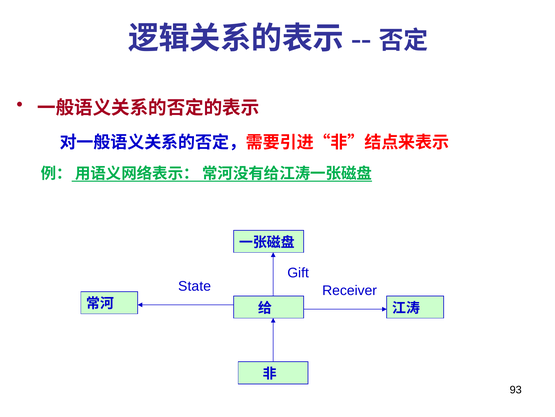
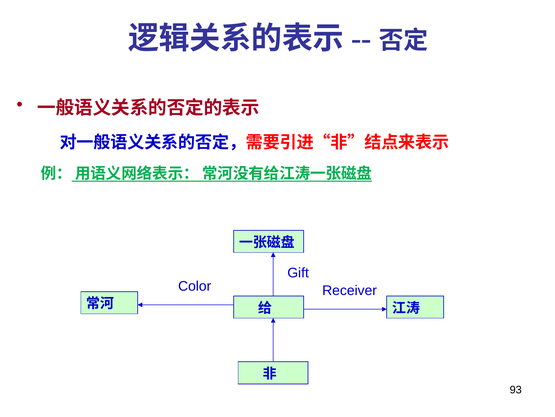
State: State -> Color
